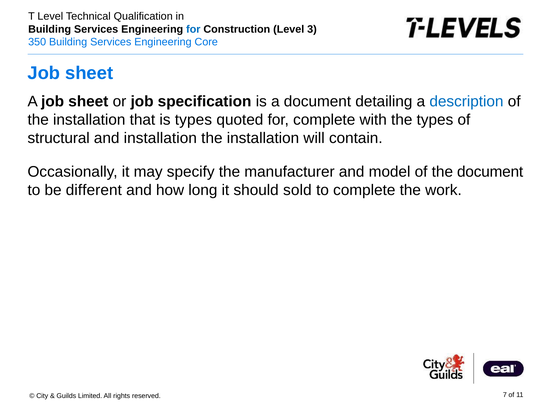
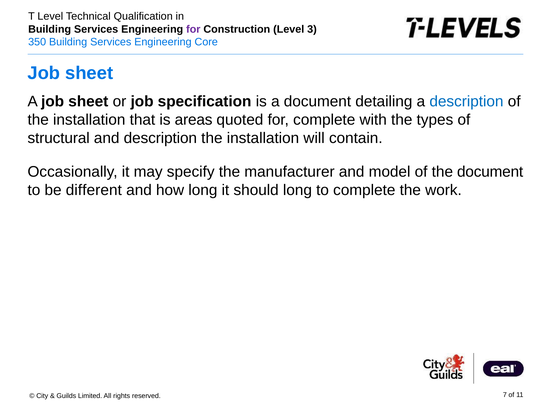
for at (193, 29) colour: blue -> purple
is types: types -> areas
and installation: installation -> description
should sold: sold -> long
